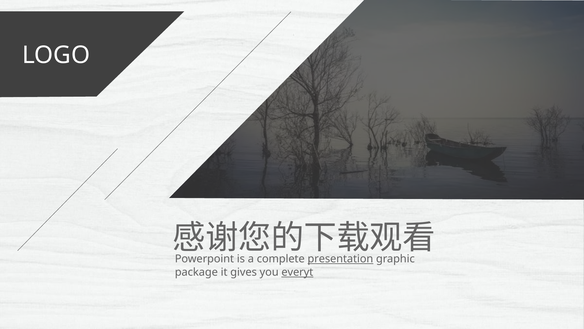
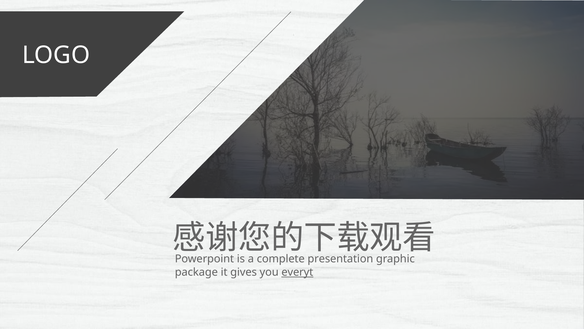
presentation underline: present -> none
